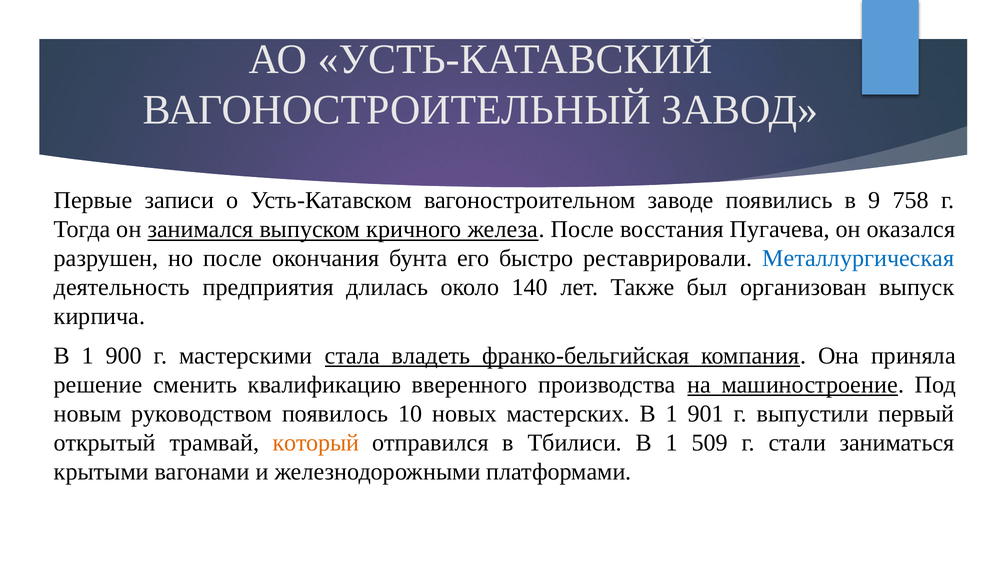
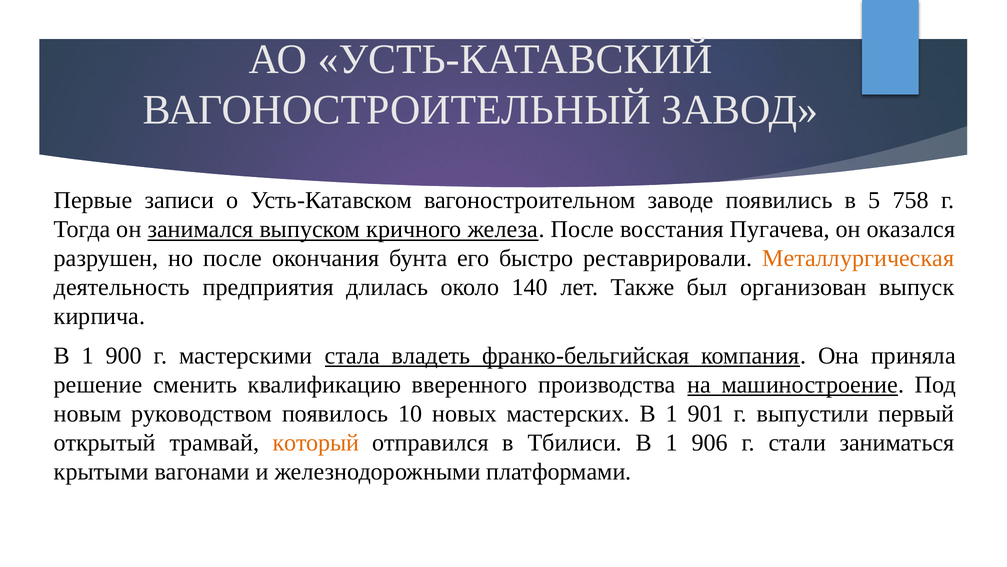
9: 9 -> 5
Металлургическая colour: blue -> orange
509: 509 -> 906
